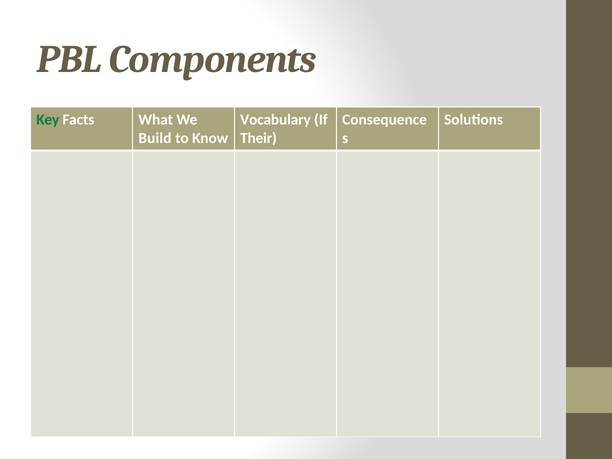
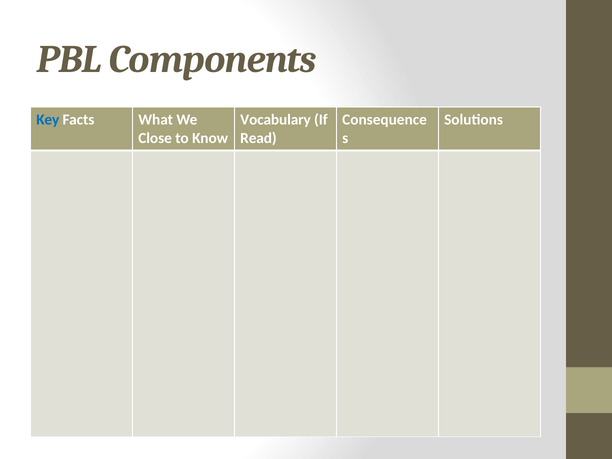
Key colour: green -> blue
Build: Build -> Close
Their: Their -> Read
